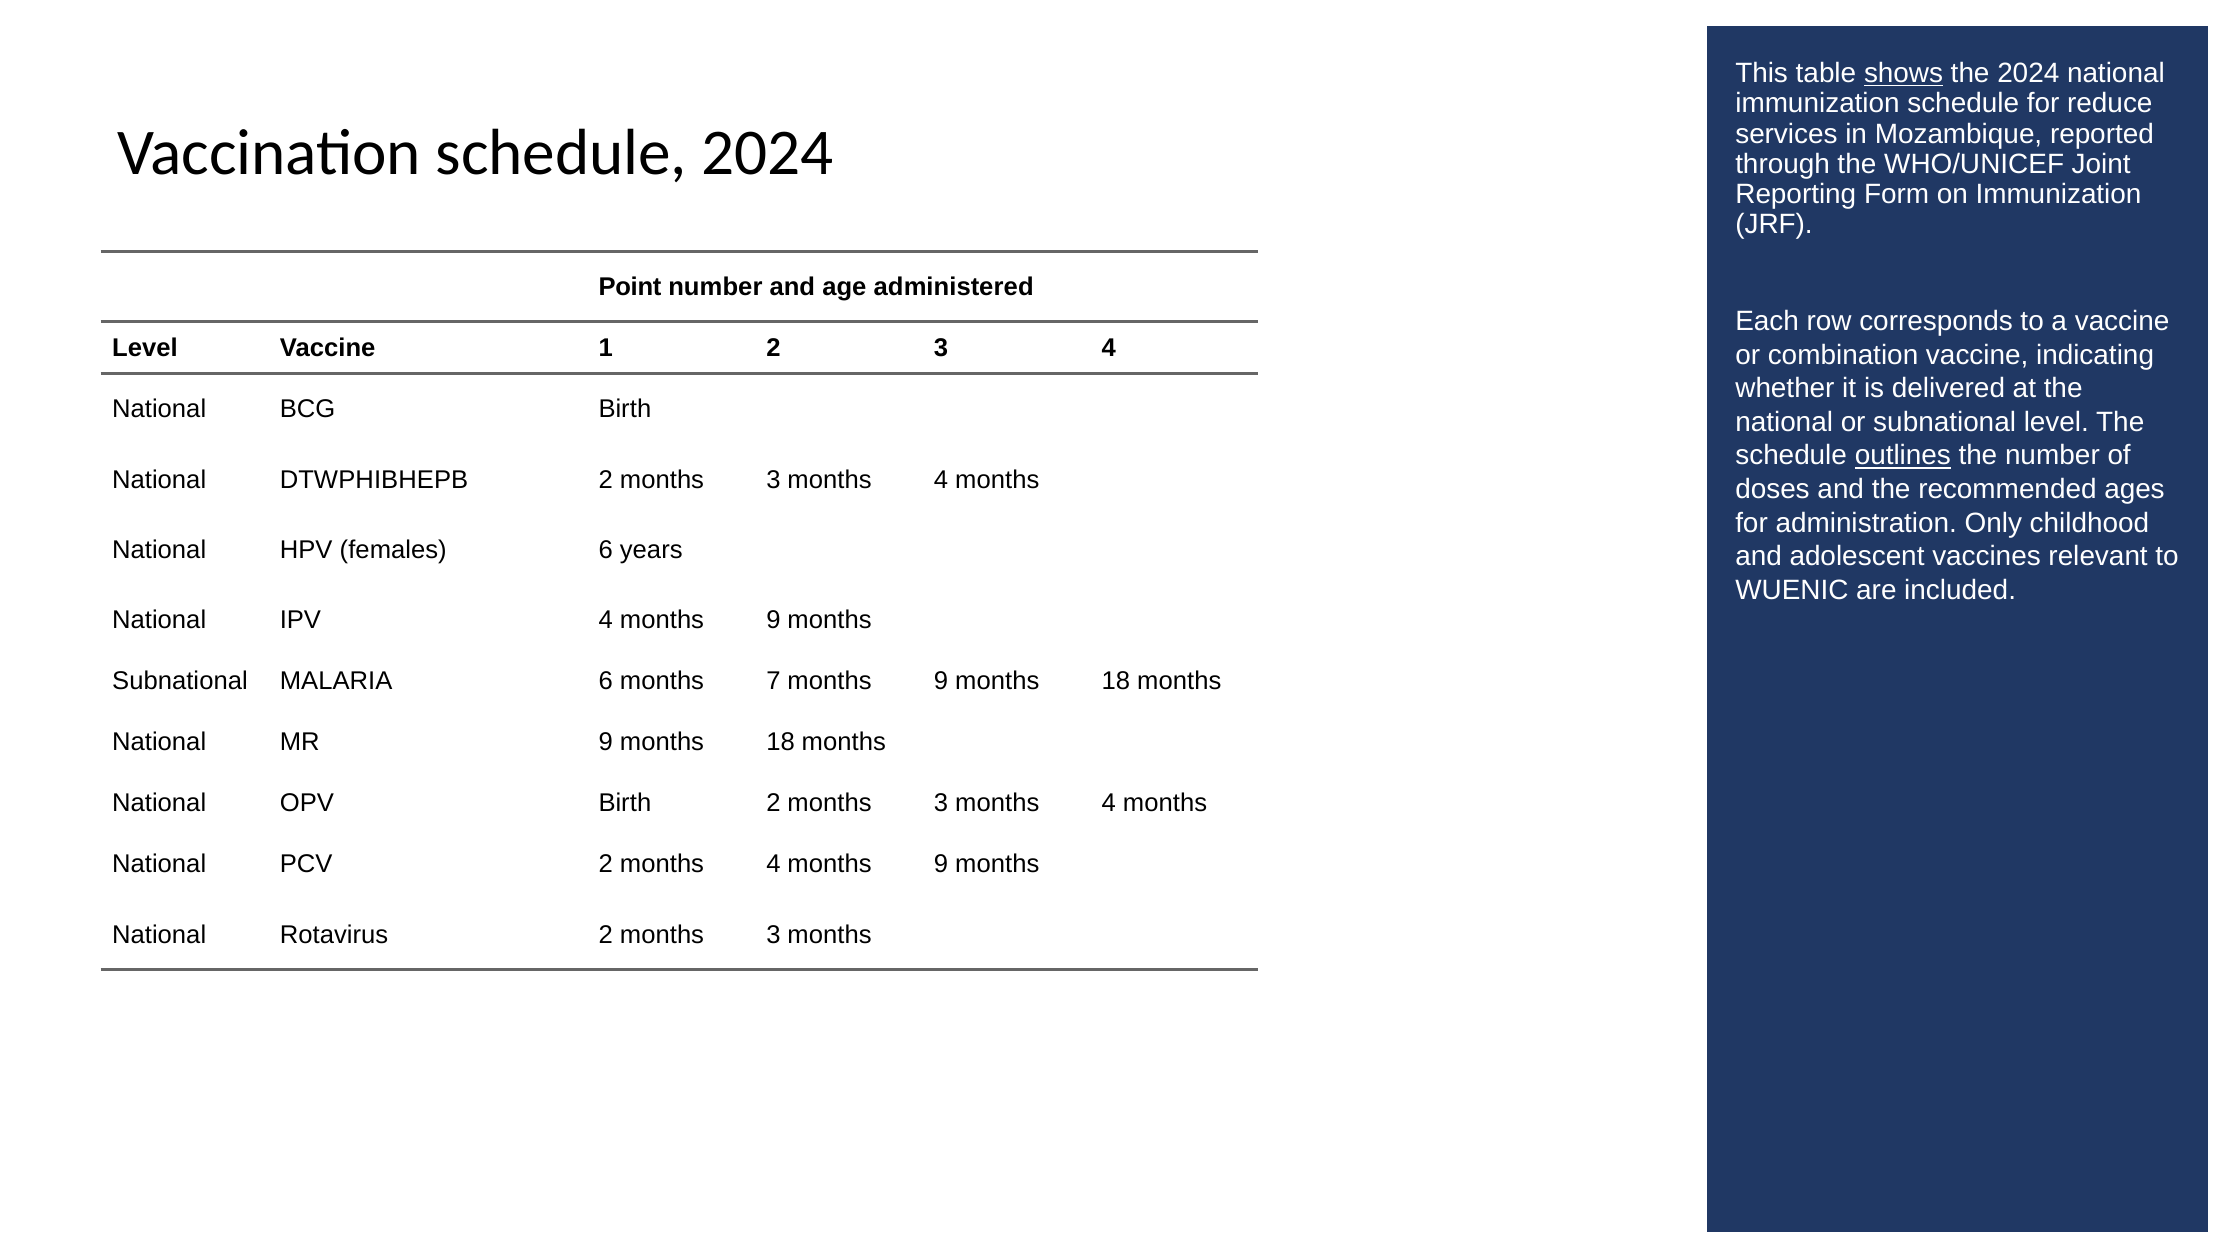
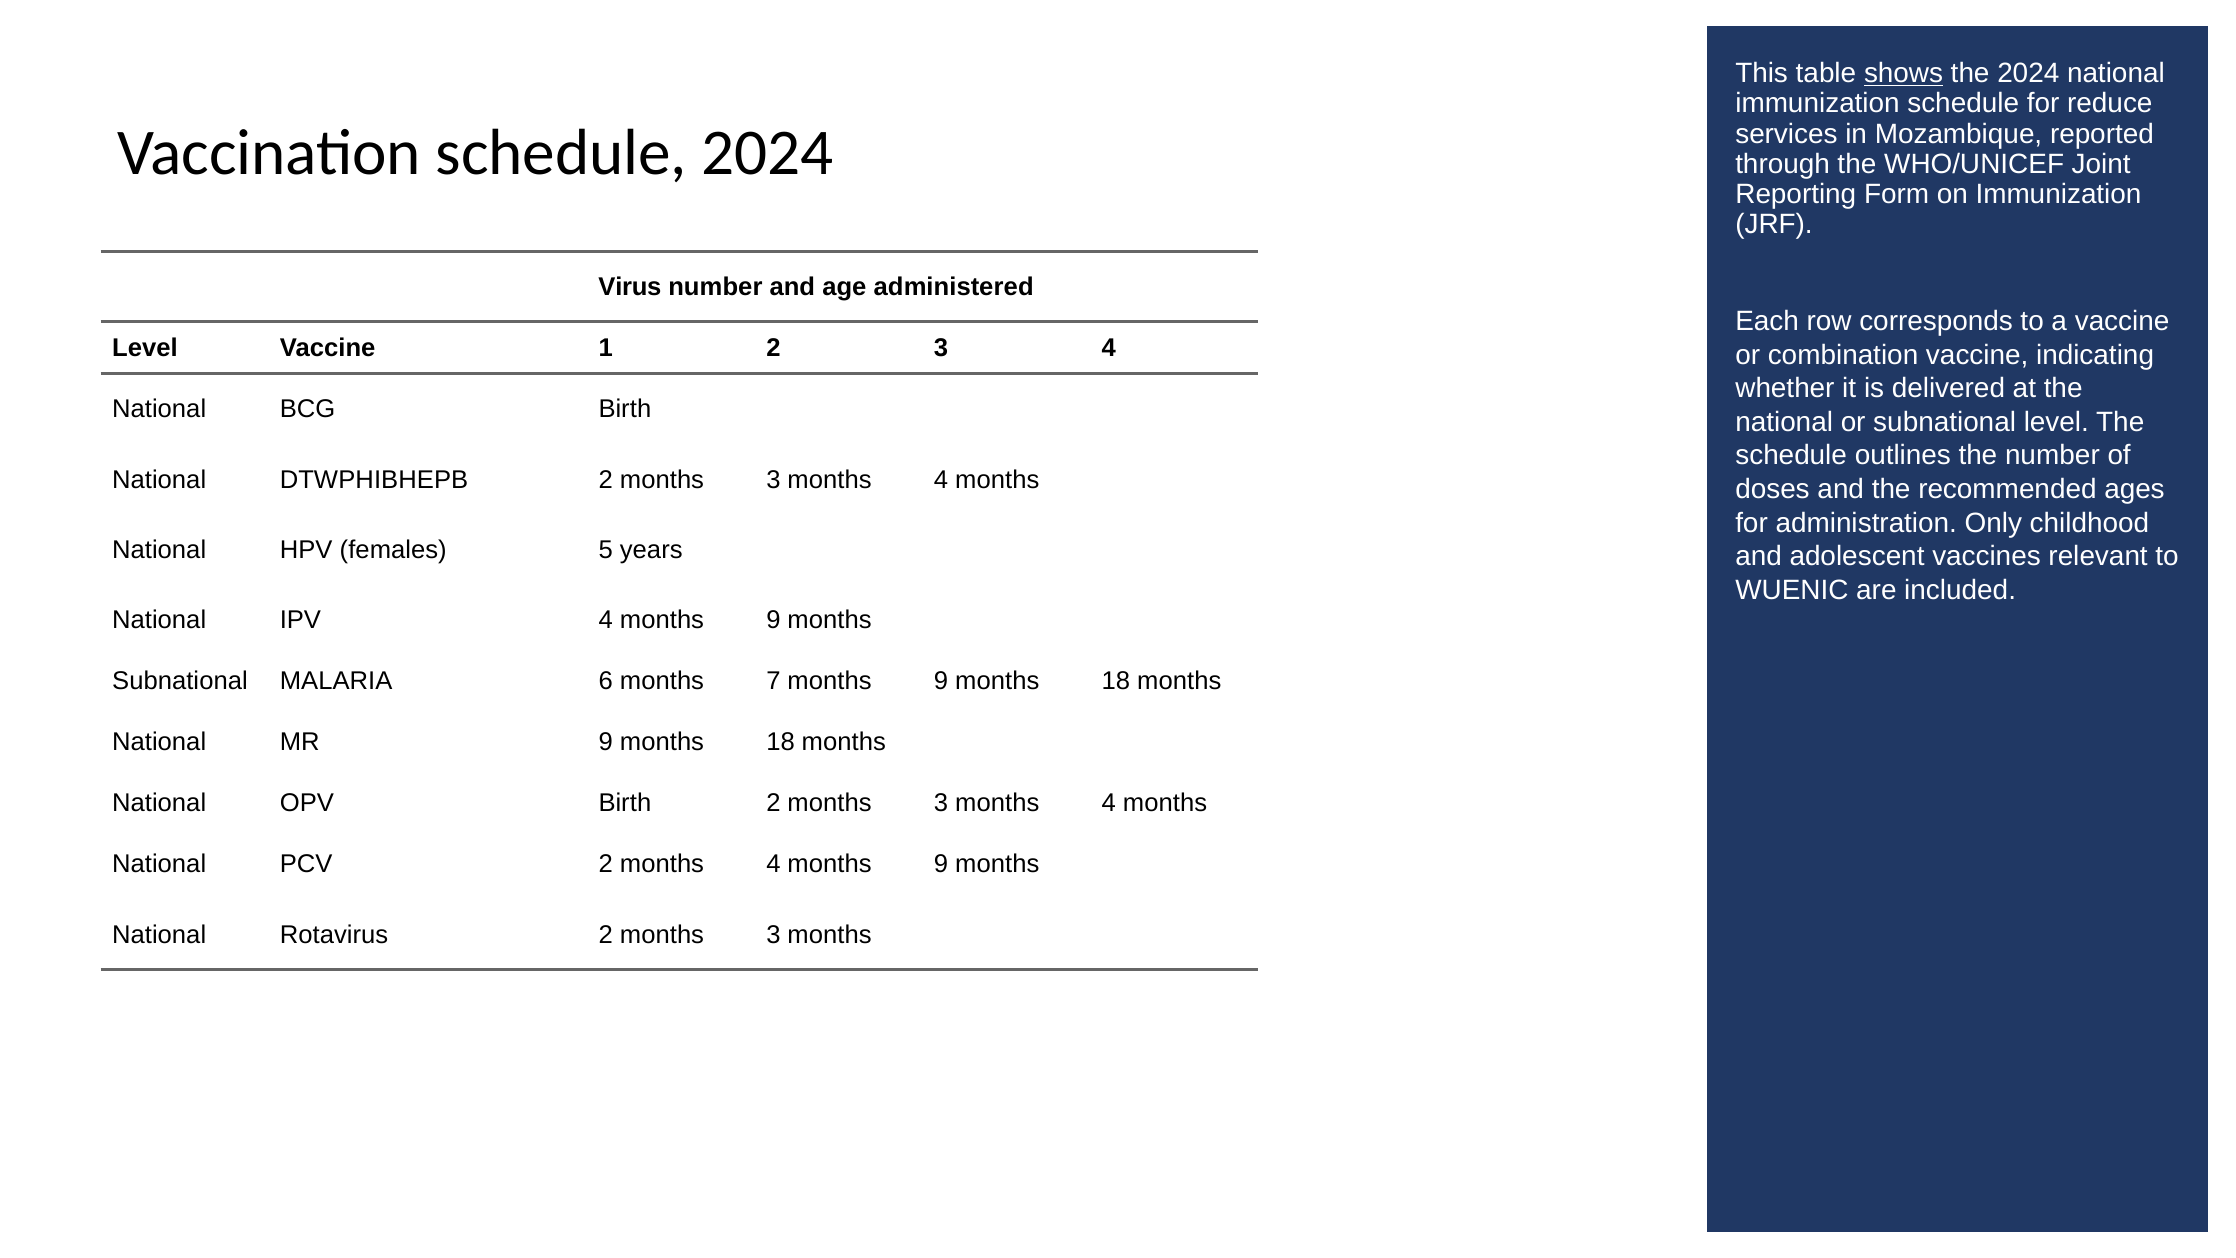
Point: Point -> Virus
outlines underline: present -> none
females 6: 6 -> 5
